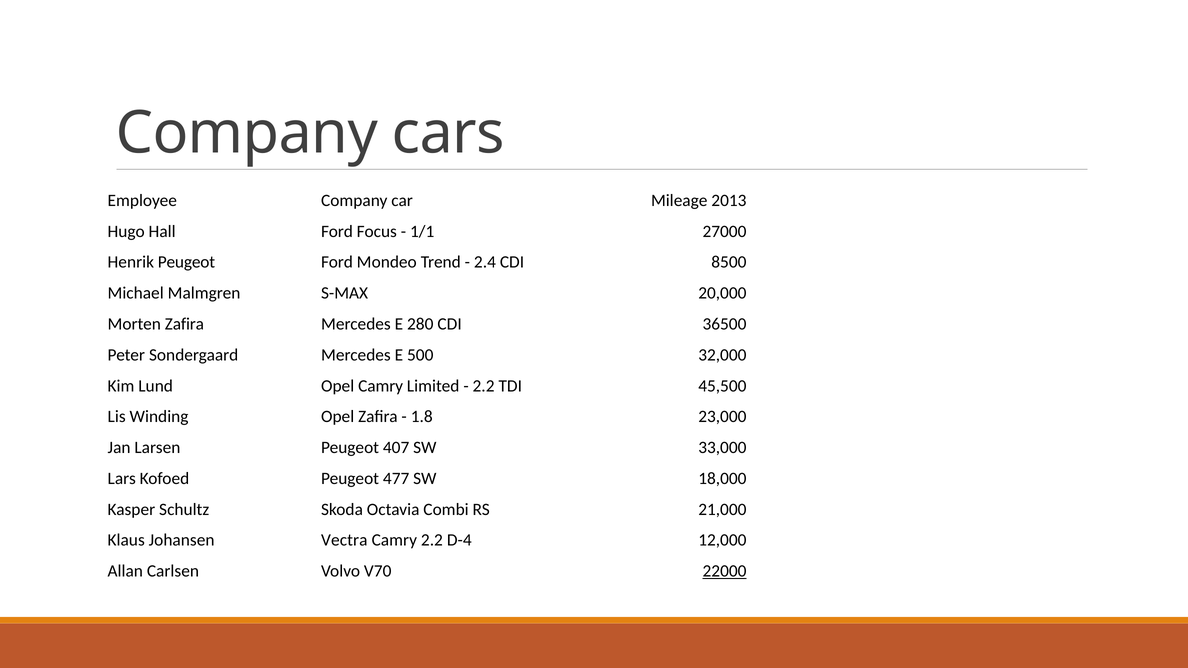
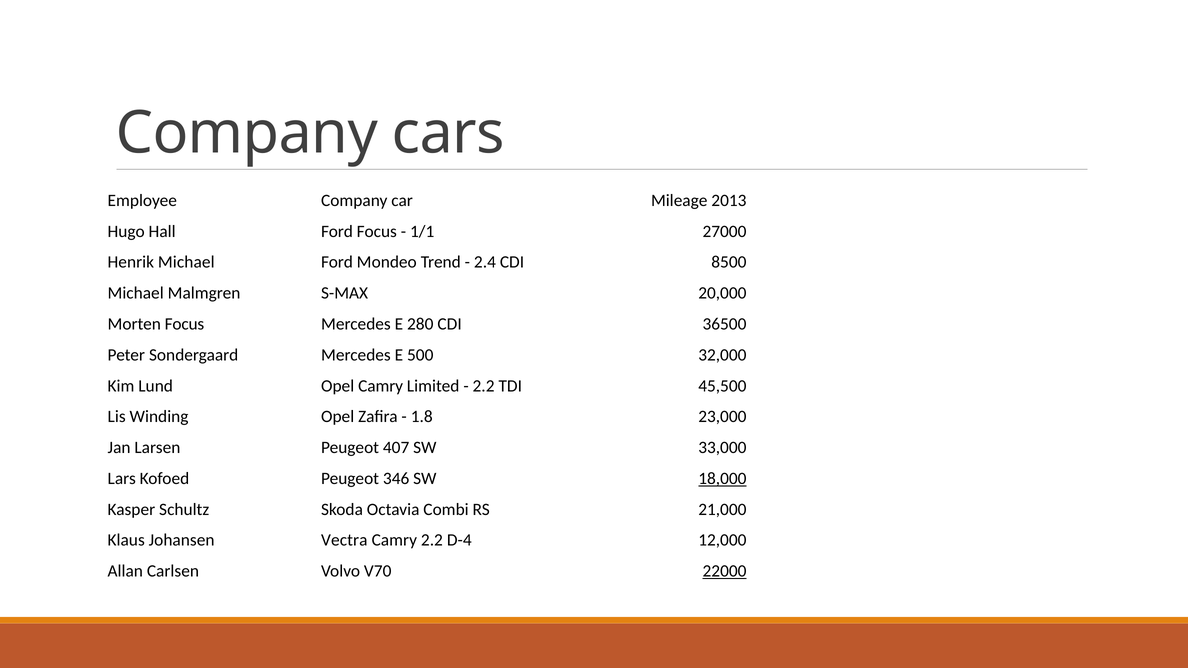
Henrik Peugeot: Peugeot -> Michael
Morten Zafira: Zafira -> Focus
477: 477 -> 346
18,000 underline: none -> present
